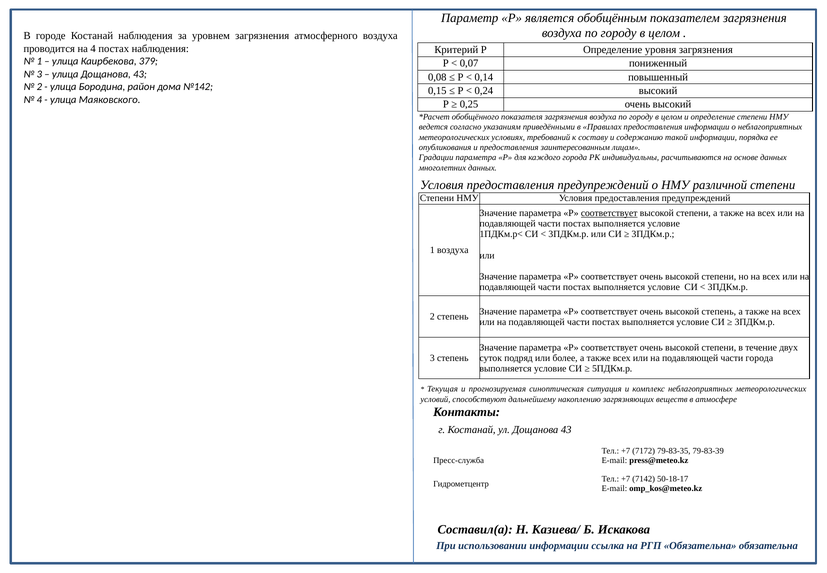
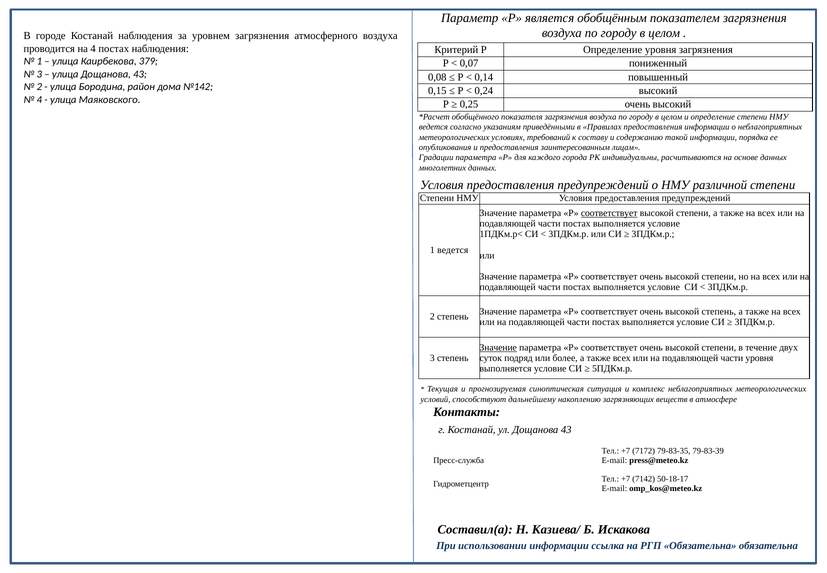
1 воздуха: воздуха -> ведется
Значение at (498, 347) underline: none -> present
части города: города -> уровня
